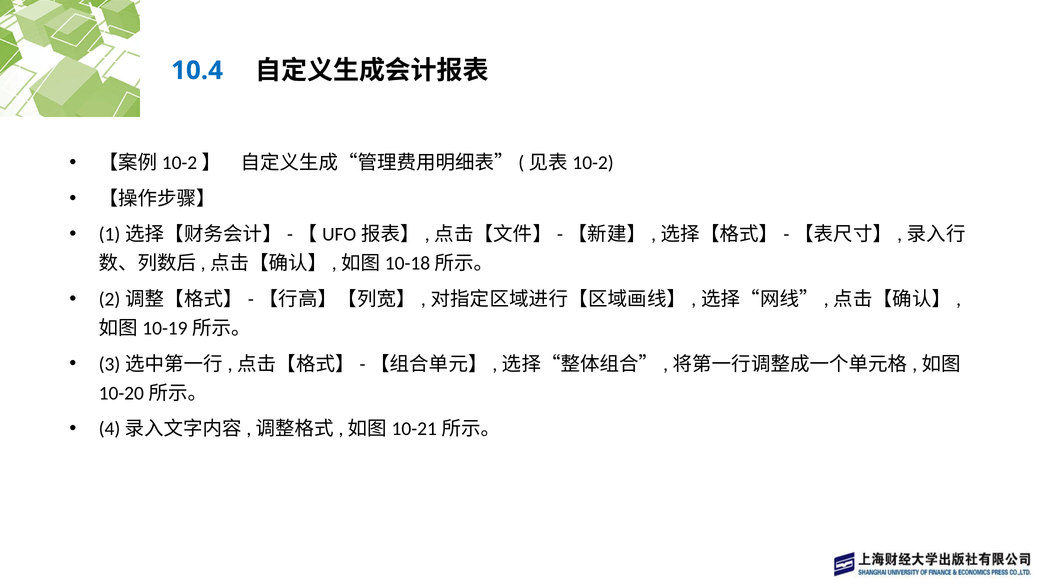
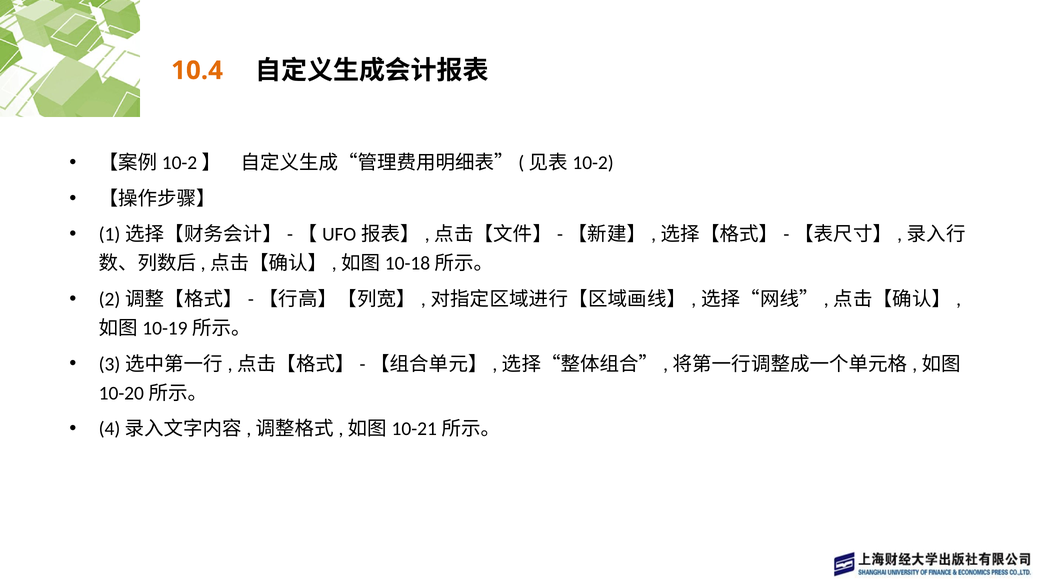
10.4 colour: blue -> orange
